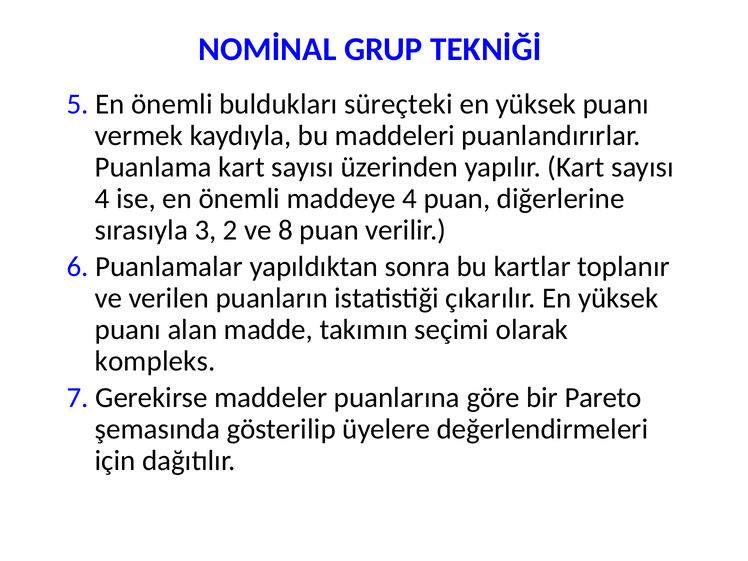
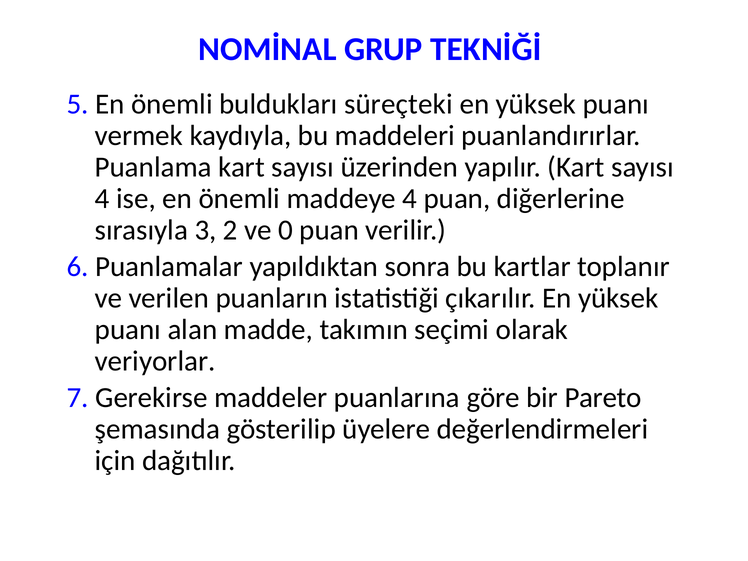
8: 8 -> 0
kompleks: kompleks -> veriyorlar
